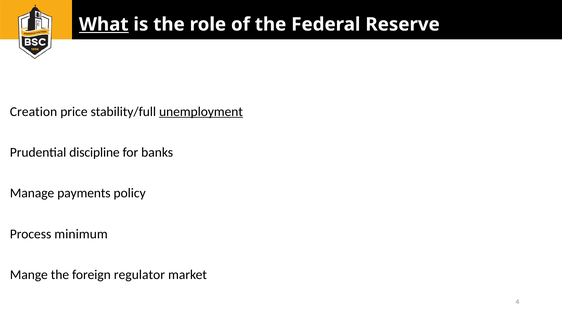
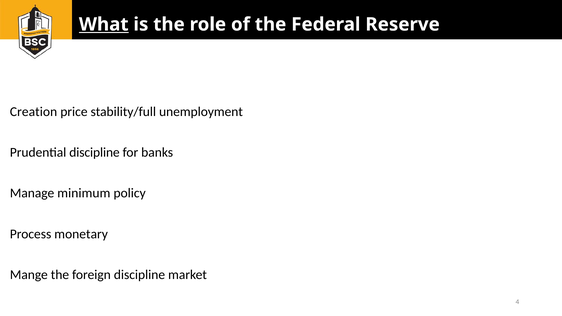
unemployment underline: present -> none
payments: payments -> minimum
minimum: minimum -> monetary
foreign regulator: regulator -> discipline
